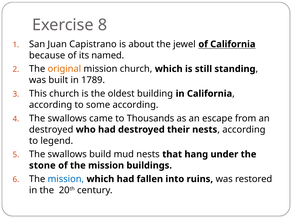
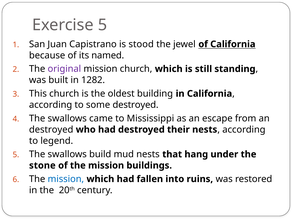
Exercise 8: 8 -> 5
about: about -> stood
original colour: orange -> purple
1789: 1789 -> 1282
some according: according -> destroyed
Thousands: Thousands -> Mississippi
